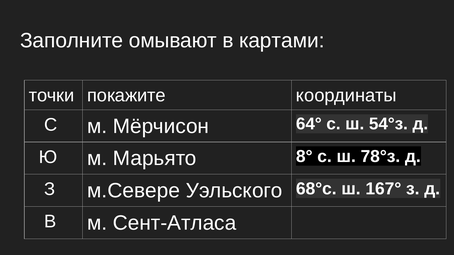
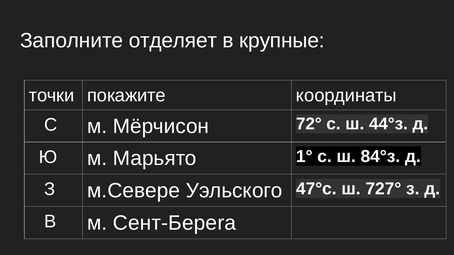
омывают: омывают -> отделяет
картами: картами -> крупные
64°: 64° -> 72°
54°з: 54°з -> 44°з
8°: 8° -> 1°
78°з: 78°з -> 84°з
68°с: 68°с -> 47°с
167°: 167° -> 727°
Сент-Атласа: Сент-Атласа -> Сент-Береrа
